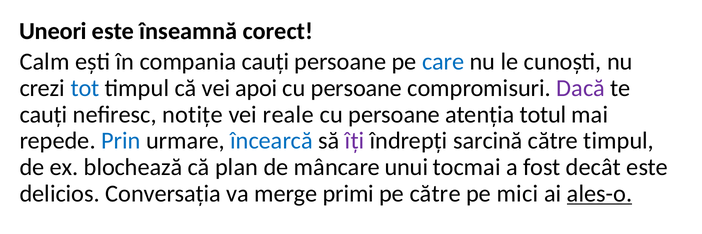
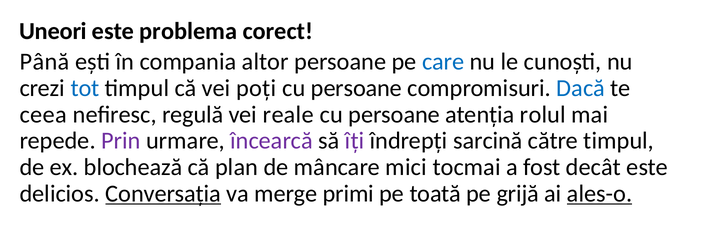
înseamnă: înseamnă -> problema
Calm: Calm -> Până
compania cauți: cauți -> altor
apoi: apoi -> poți
Dacă colour: purple -> blue
cauți at (44, 115): cauți -> ceea
notițe: notițe -> regulă
totul: totul -> rolul
Prin colour: blue -> purple
încearcă colour: blue -> purple
unui: unui -> mici
Conversația underline: none -> present
pe către: către -> toată
mici: mici -> grijă
